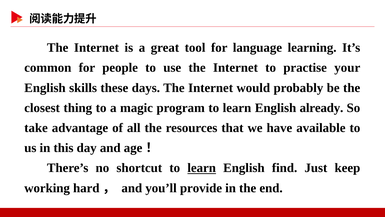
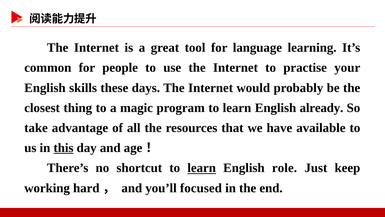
this underline: none -> present
find: find -> role
provide: provide -> focused
